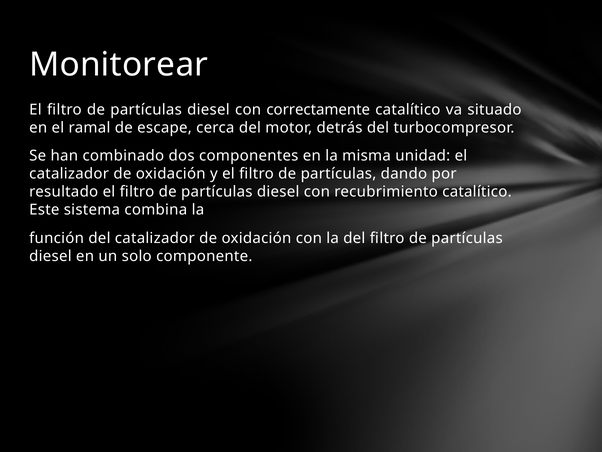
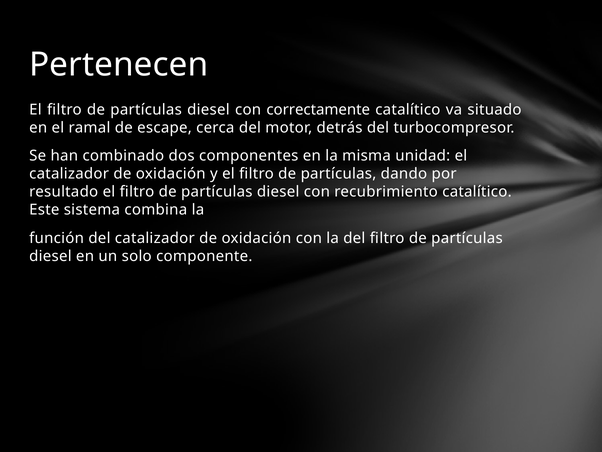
Monitorear: Monitorear -> Pertenecen
